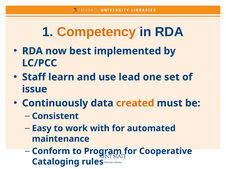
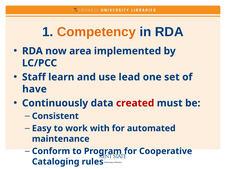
best: best -> area
issue: issue -> have
created colour: orange -> red
